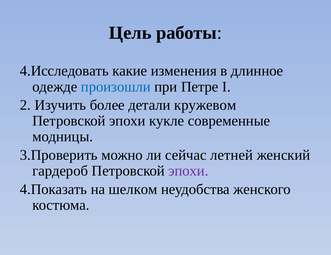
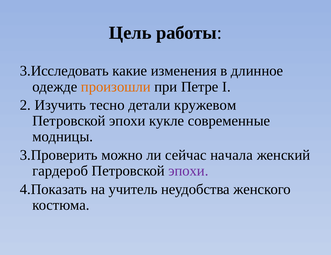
4.Исследовать: 4.Исследовать -> 3.Исследовать
произошли colour: blue -> orange
более: более -> тесно
летней: летней -> начала
шелком: шелком -> учитель
